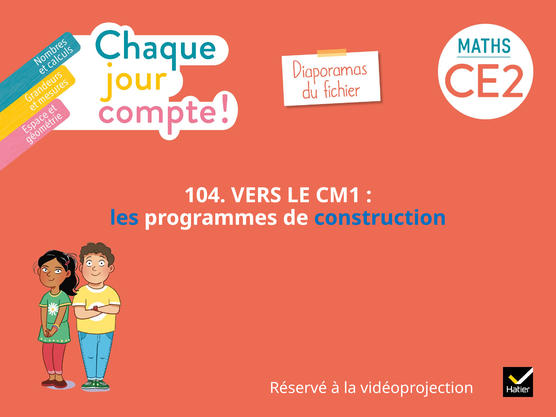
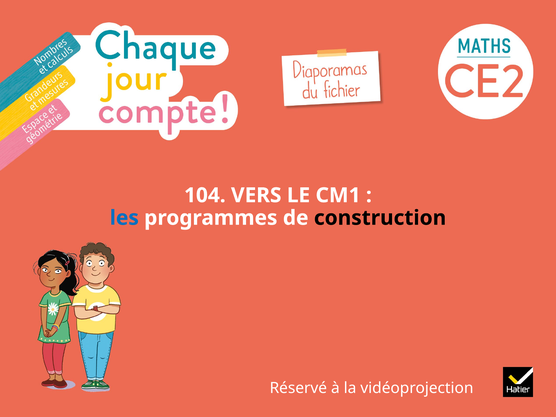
construction colour: blue -> black
